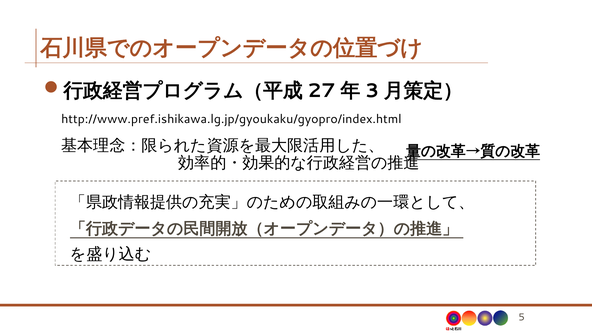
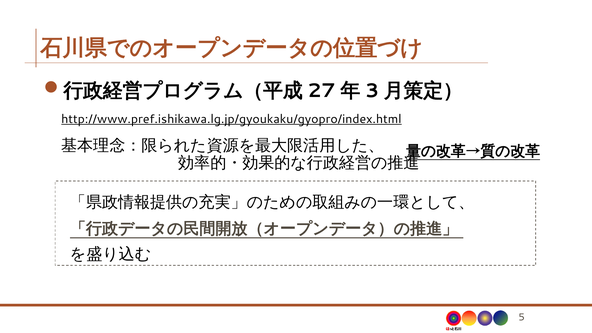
http://www.pref.ishikawa.lg.jp/gyoukaku/gyopro/index.html underline: none -> present
